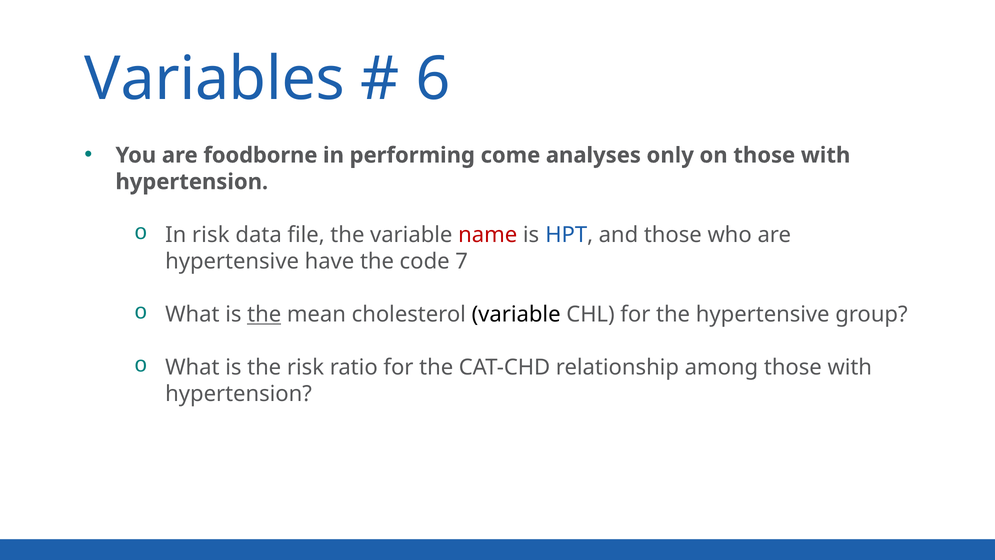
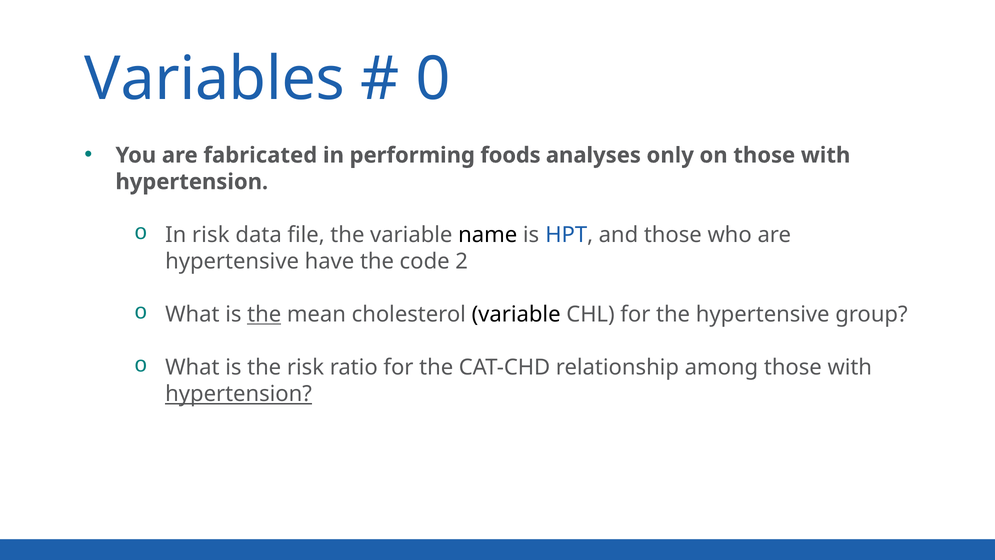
6: 6 -> 0
foodborne: foodborne -> fabricated
come: come -> foods
name colour: red -> black
7: 7 -> 2
hypertension at (239, 394) underline: none -> present
